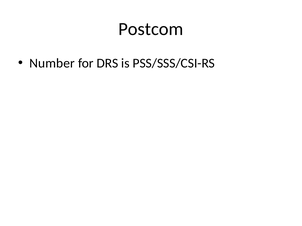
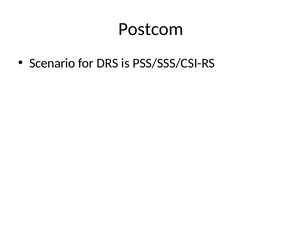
Number: Number -> Scenario
